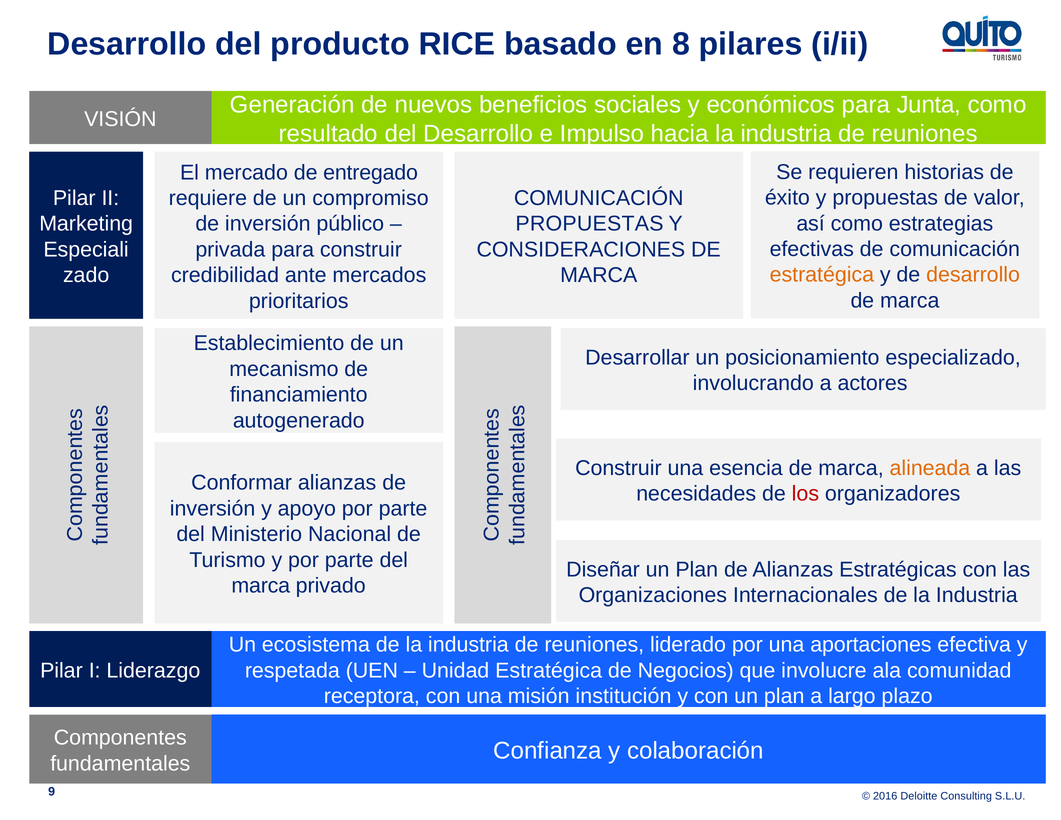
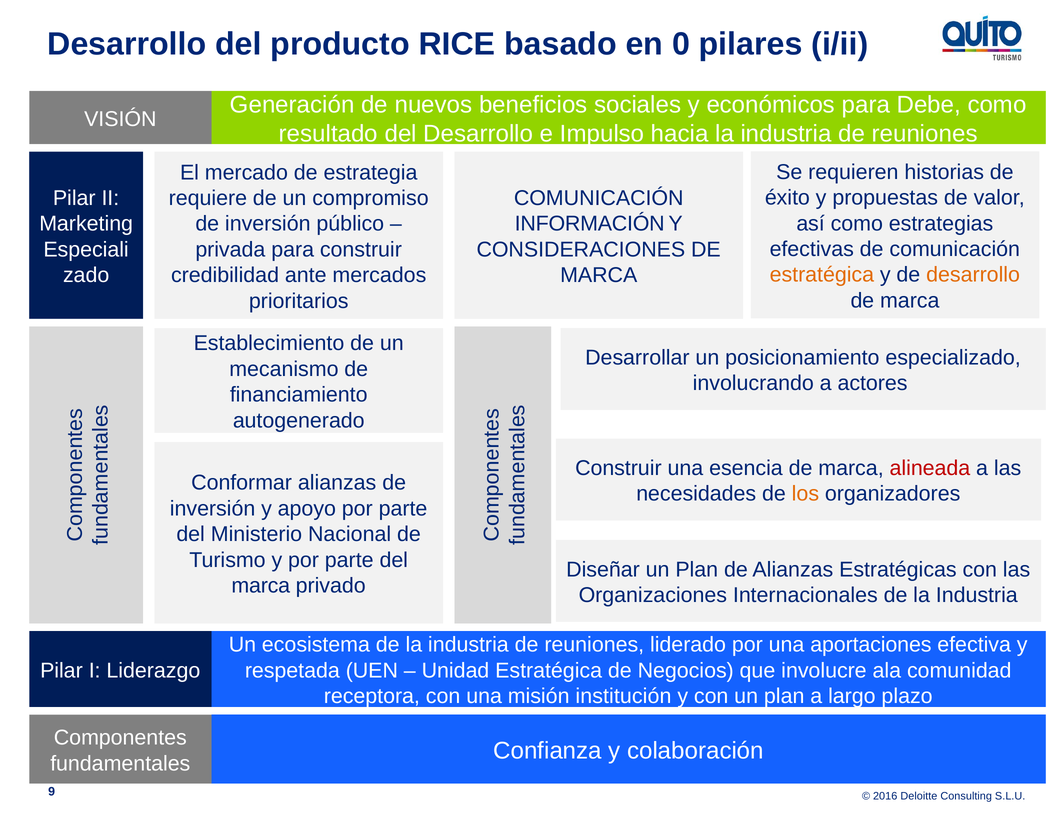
8: 8 -> 0
Junta: Junta -> Debe
entregado: entregado -> estrategia
PROPUESTAS at (589, 224): PROPUESTAS -> INFORMACIÓN
alineada colour: orange -> red
los colour: red -> orange
